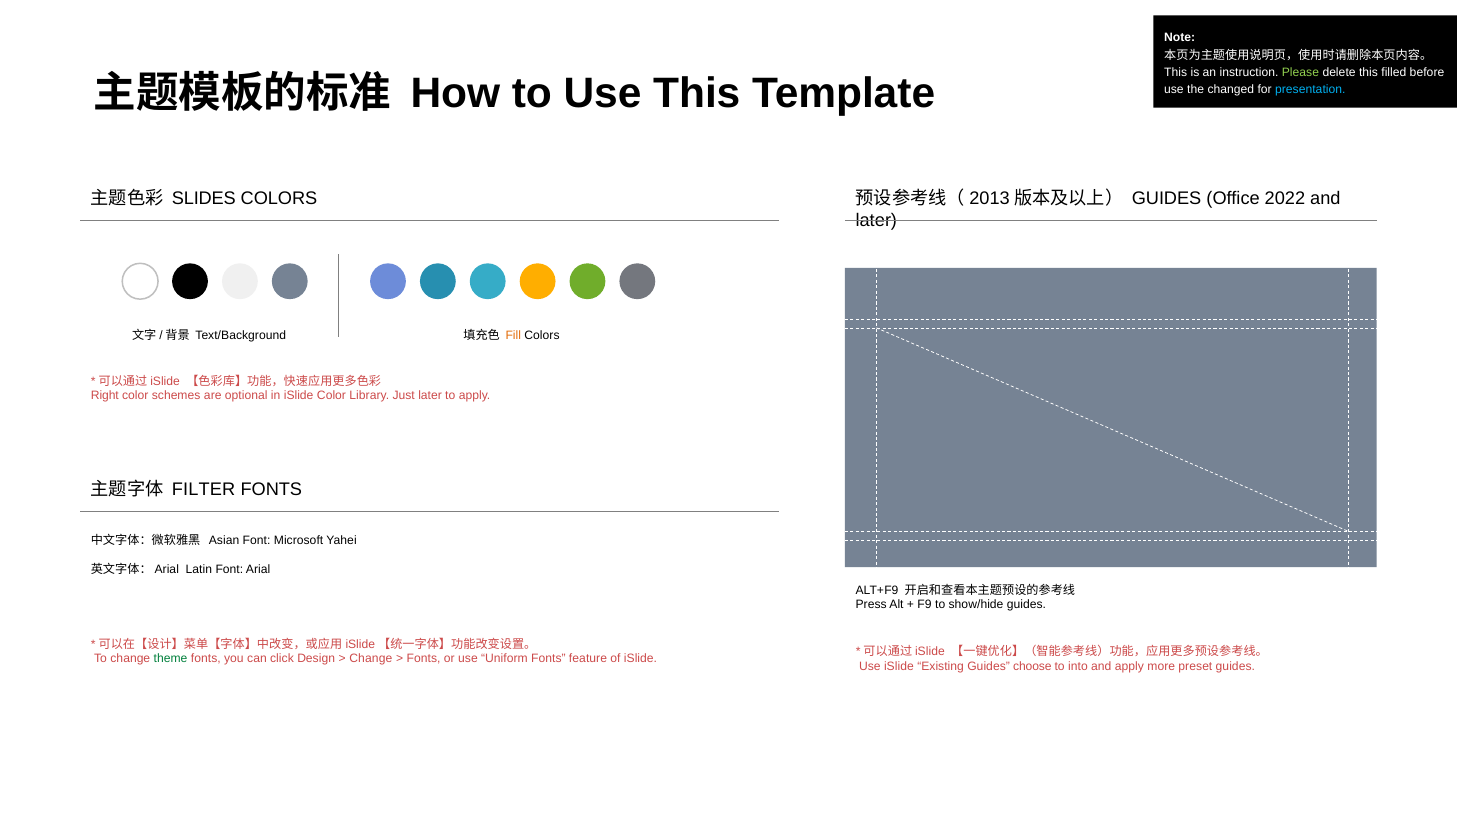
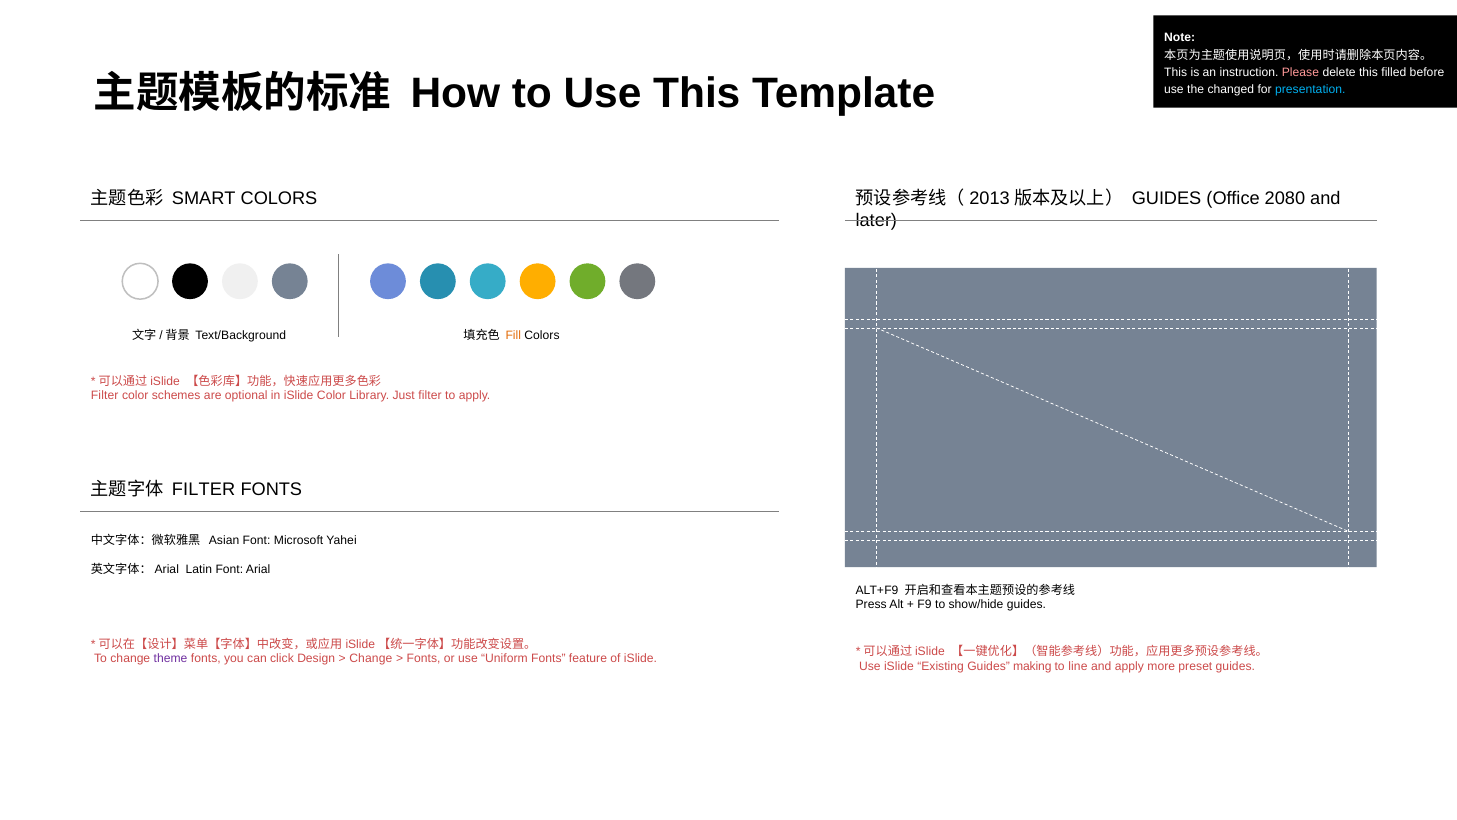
Please colour: light green -> pink
2022: 2022 -> 2080
SLIDES: SLIDES -> SMART
Right at (105, 396): Right -> Filter
Just later: later -> filter
theme colour: green -> purple
choose: choose -> making
into: into -> line
